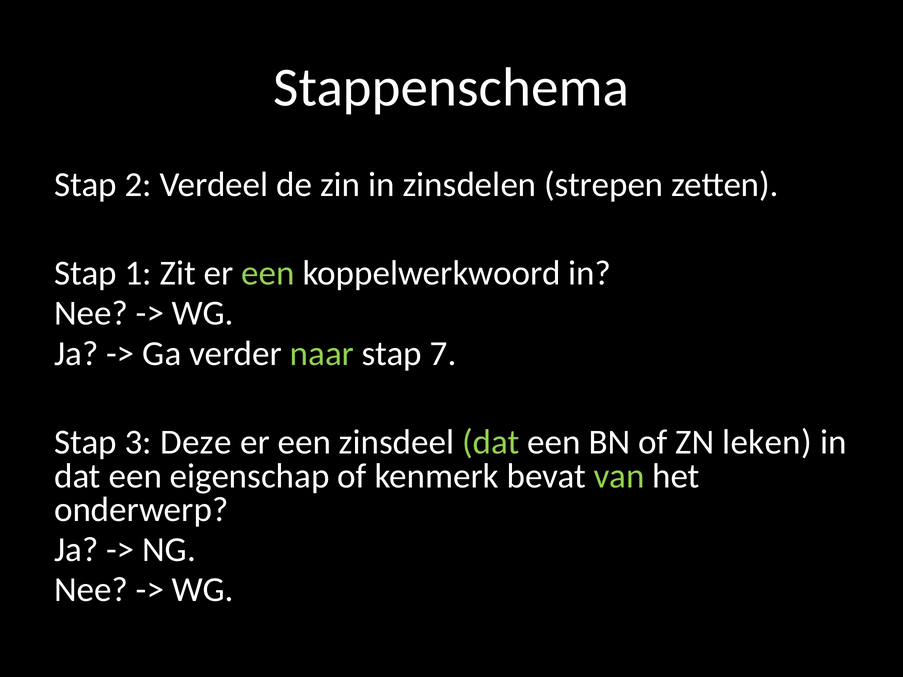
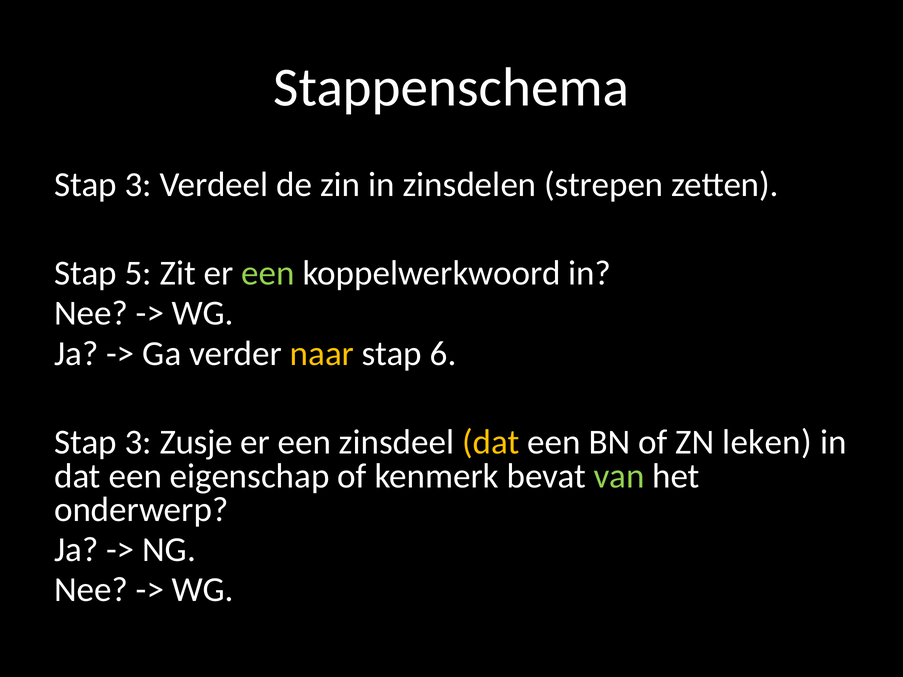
2 at (138, 185): 2 -> 3
1: 1 -> 5
naar colour: light green -> yellow
7: 7 -> 6
Deze: Deze -> Zusje
dat at (491, 442) colour: light green -> yellow
